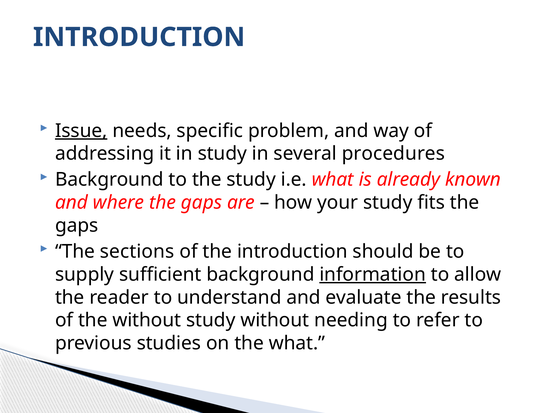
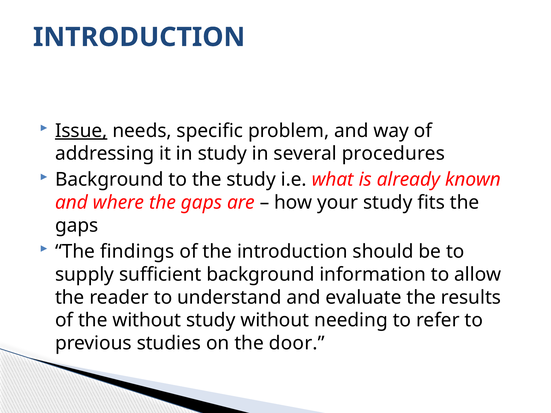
sections: sections -> findings
information underline: present -> none
the what: what -> door
